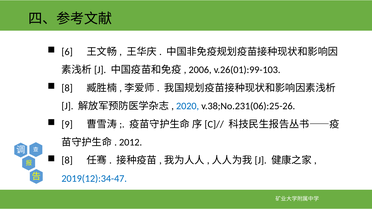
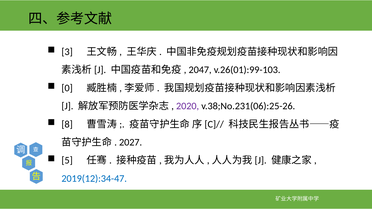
6: 6 -> 3
2006: 2006 -> 2047
8 at (67, 88): 8 -> 0
2020 colour: blue -> purple
9: 9 -> 8
2012: 2012 -> 2027
8 at (67, 161): 8 -> 5
